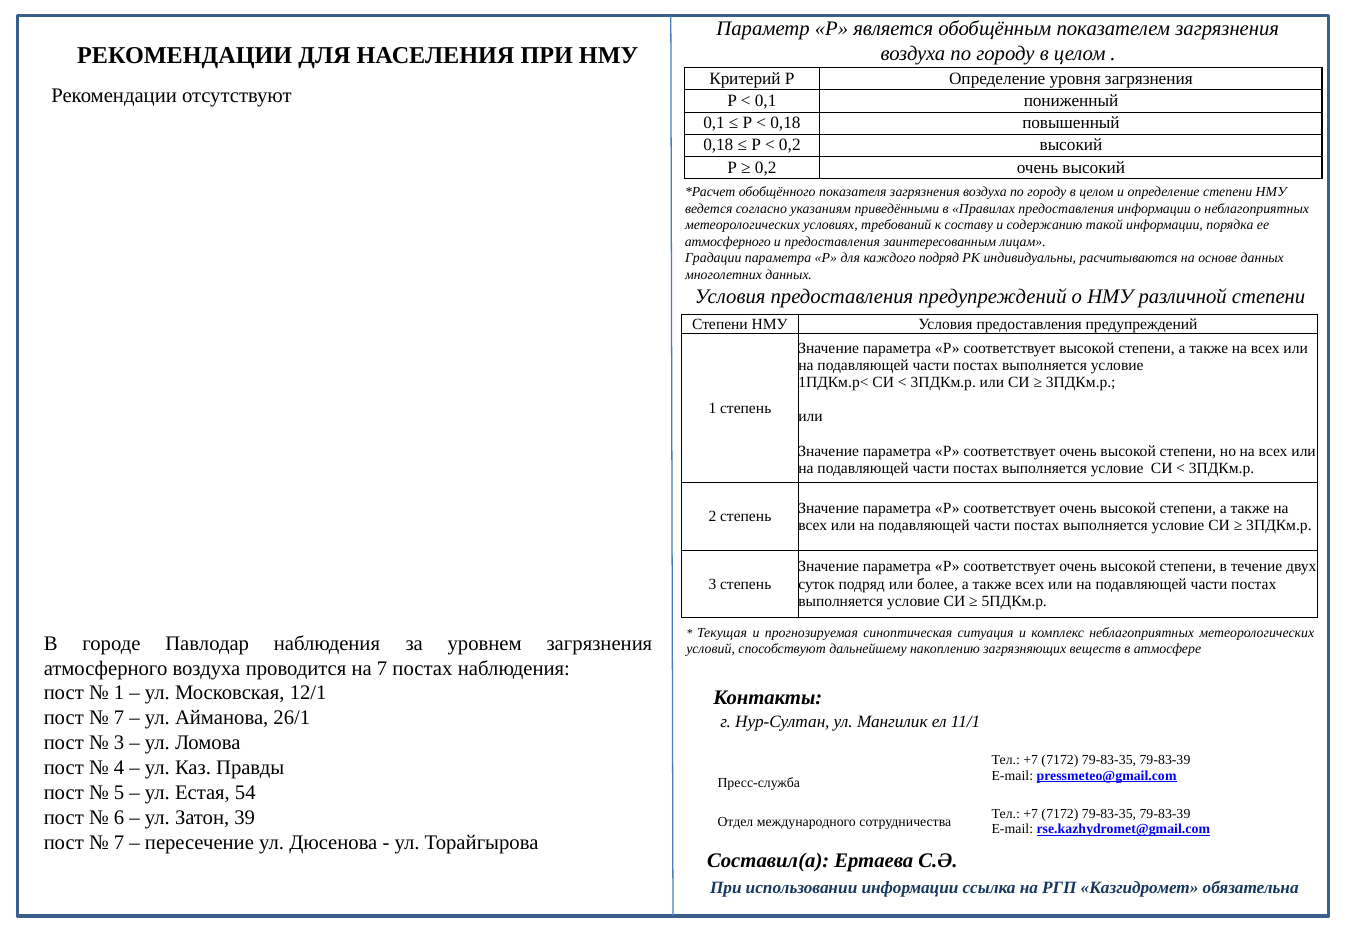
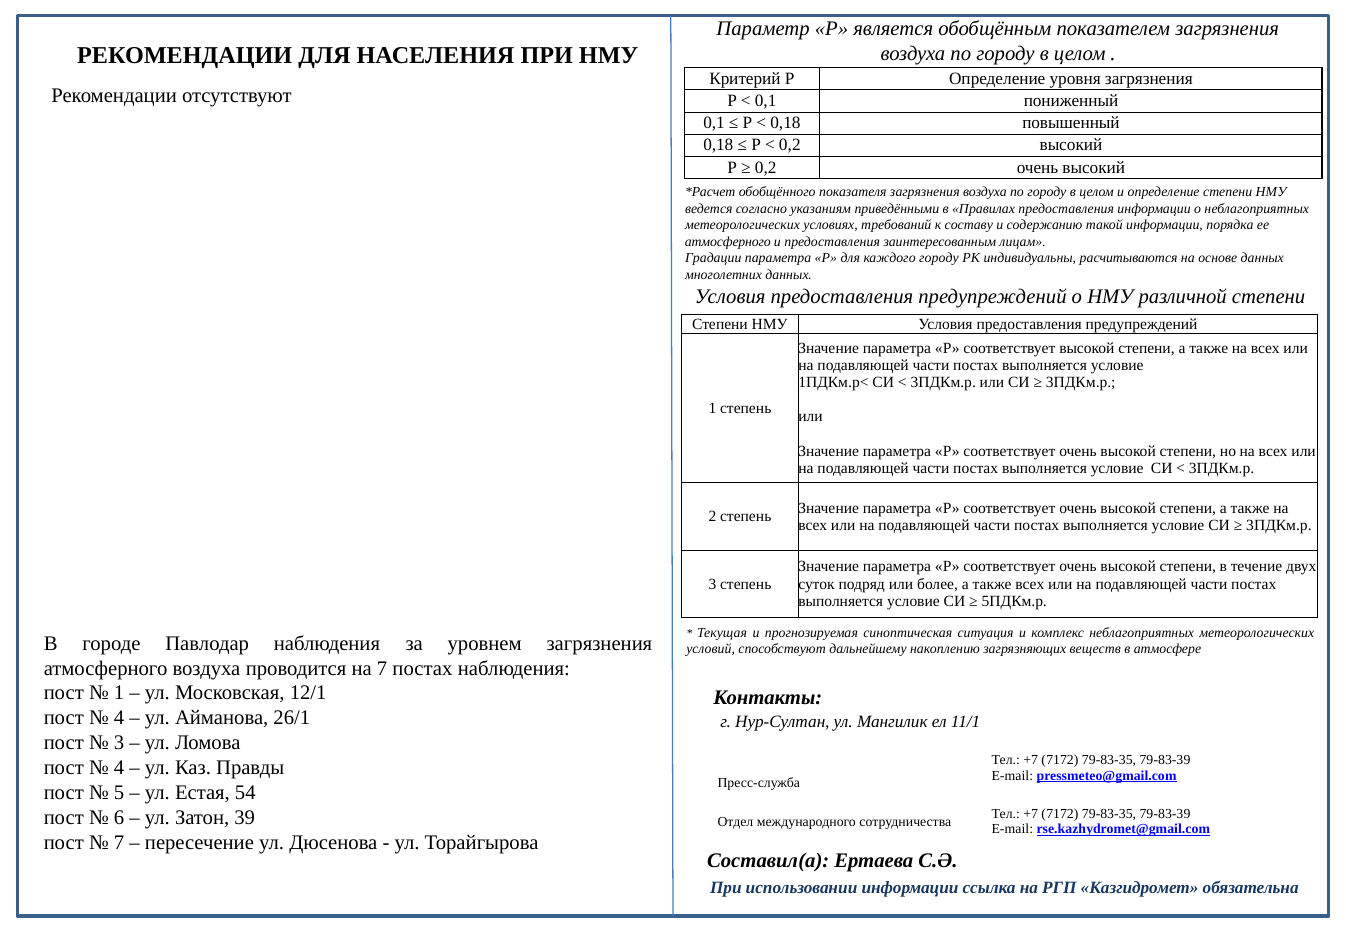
каждого подряд: подряд -> городу
7 at (119, 718): 7 -> 4
